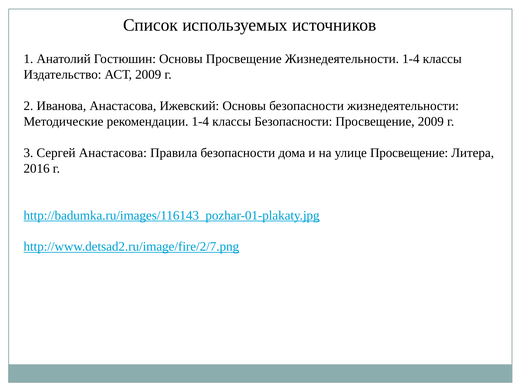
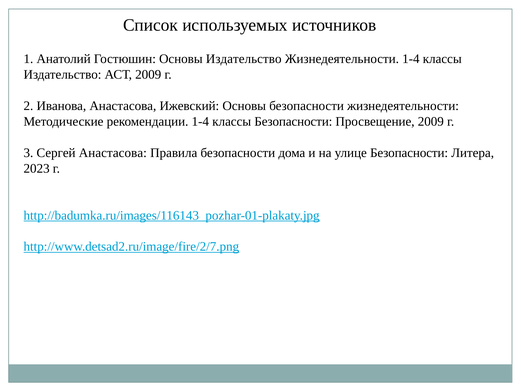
Основы Просвещение: Просвещение -> Издательство
улице Просвещение: Просвещение -> Безопасности
2016: 2016 -> 2023
